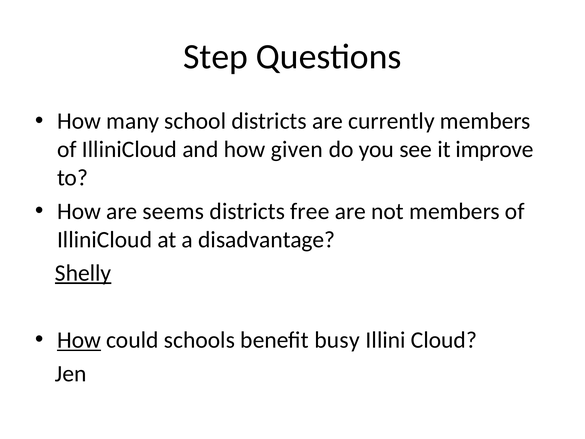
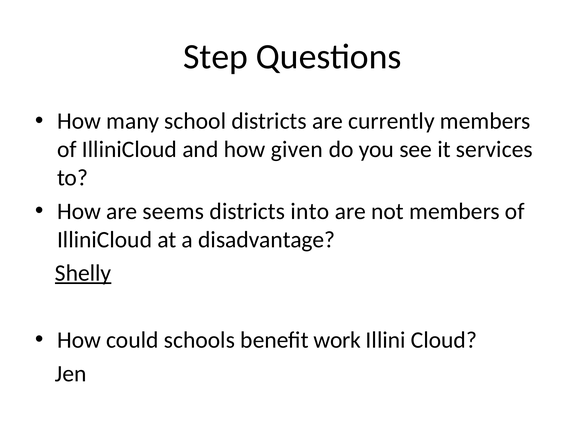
improve: improve -> services
free: free -> into
How at (79, 340) underline: present -> none
busy: busy -> work
